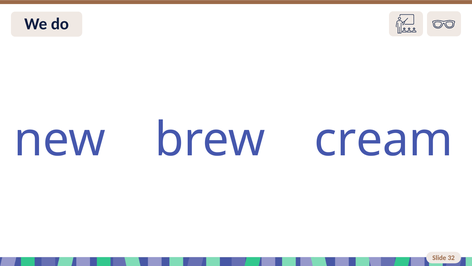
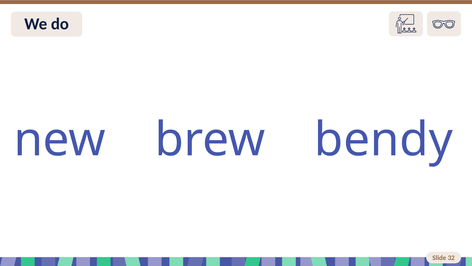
cream: cream -> bendy
